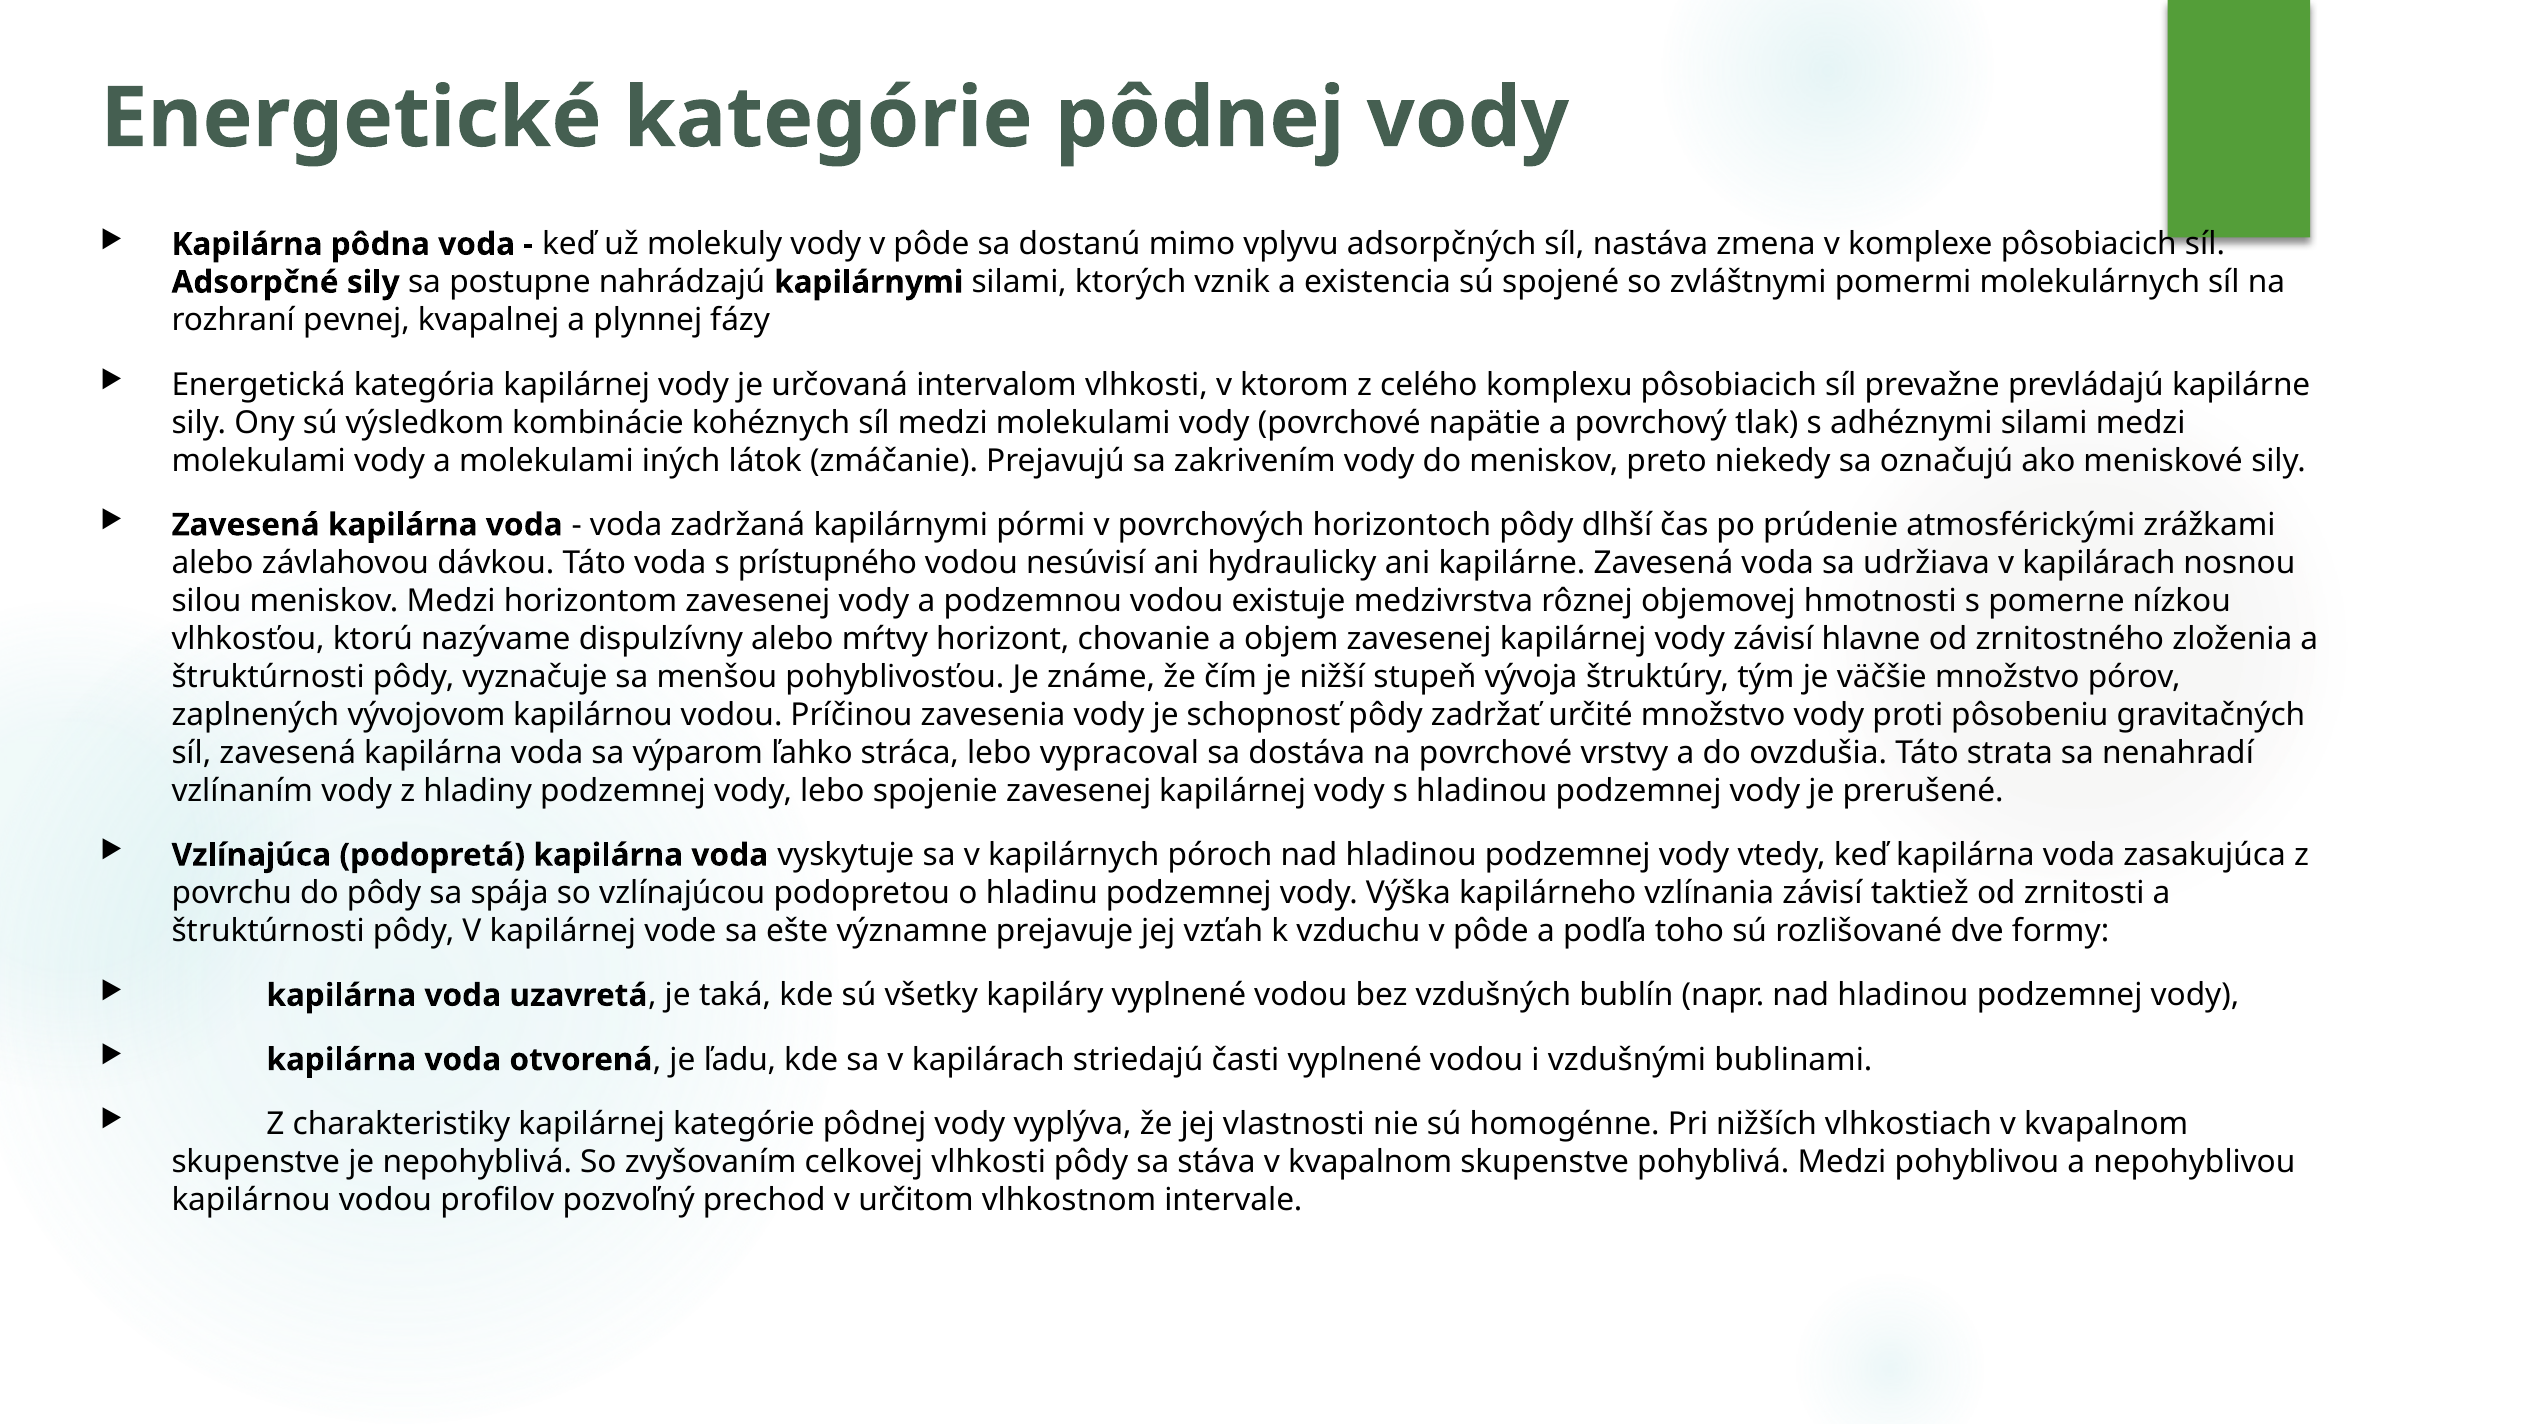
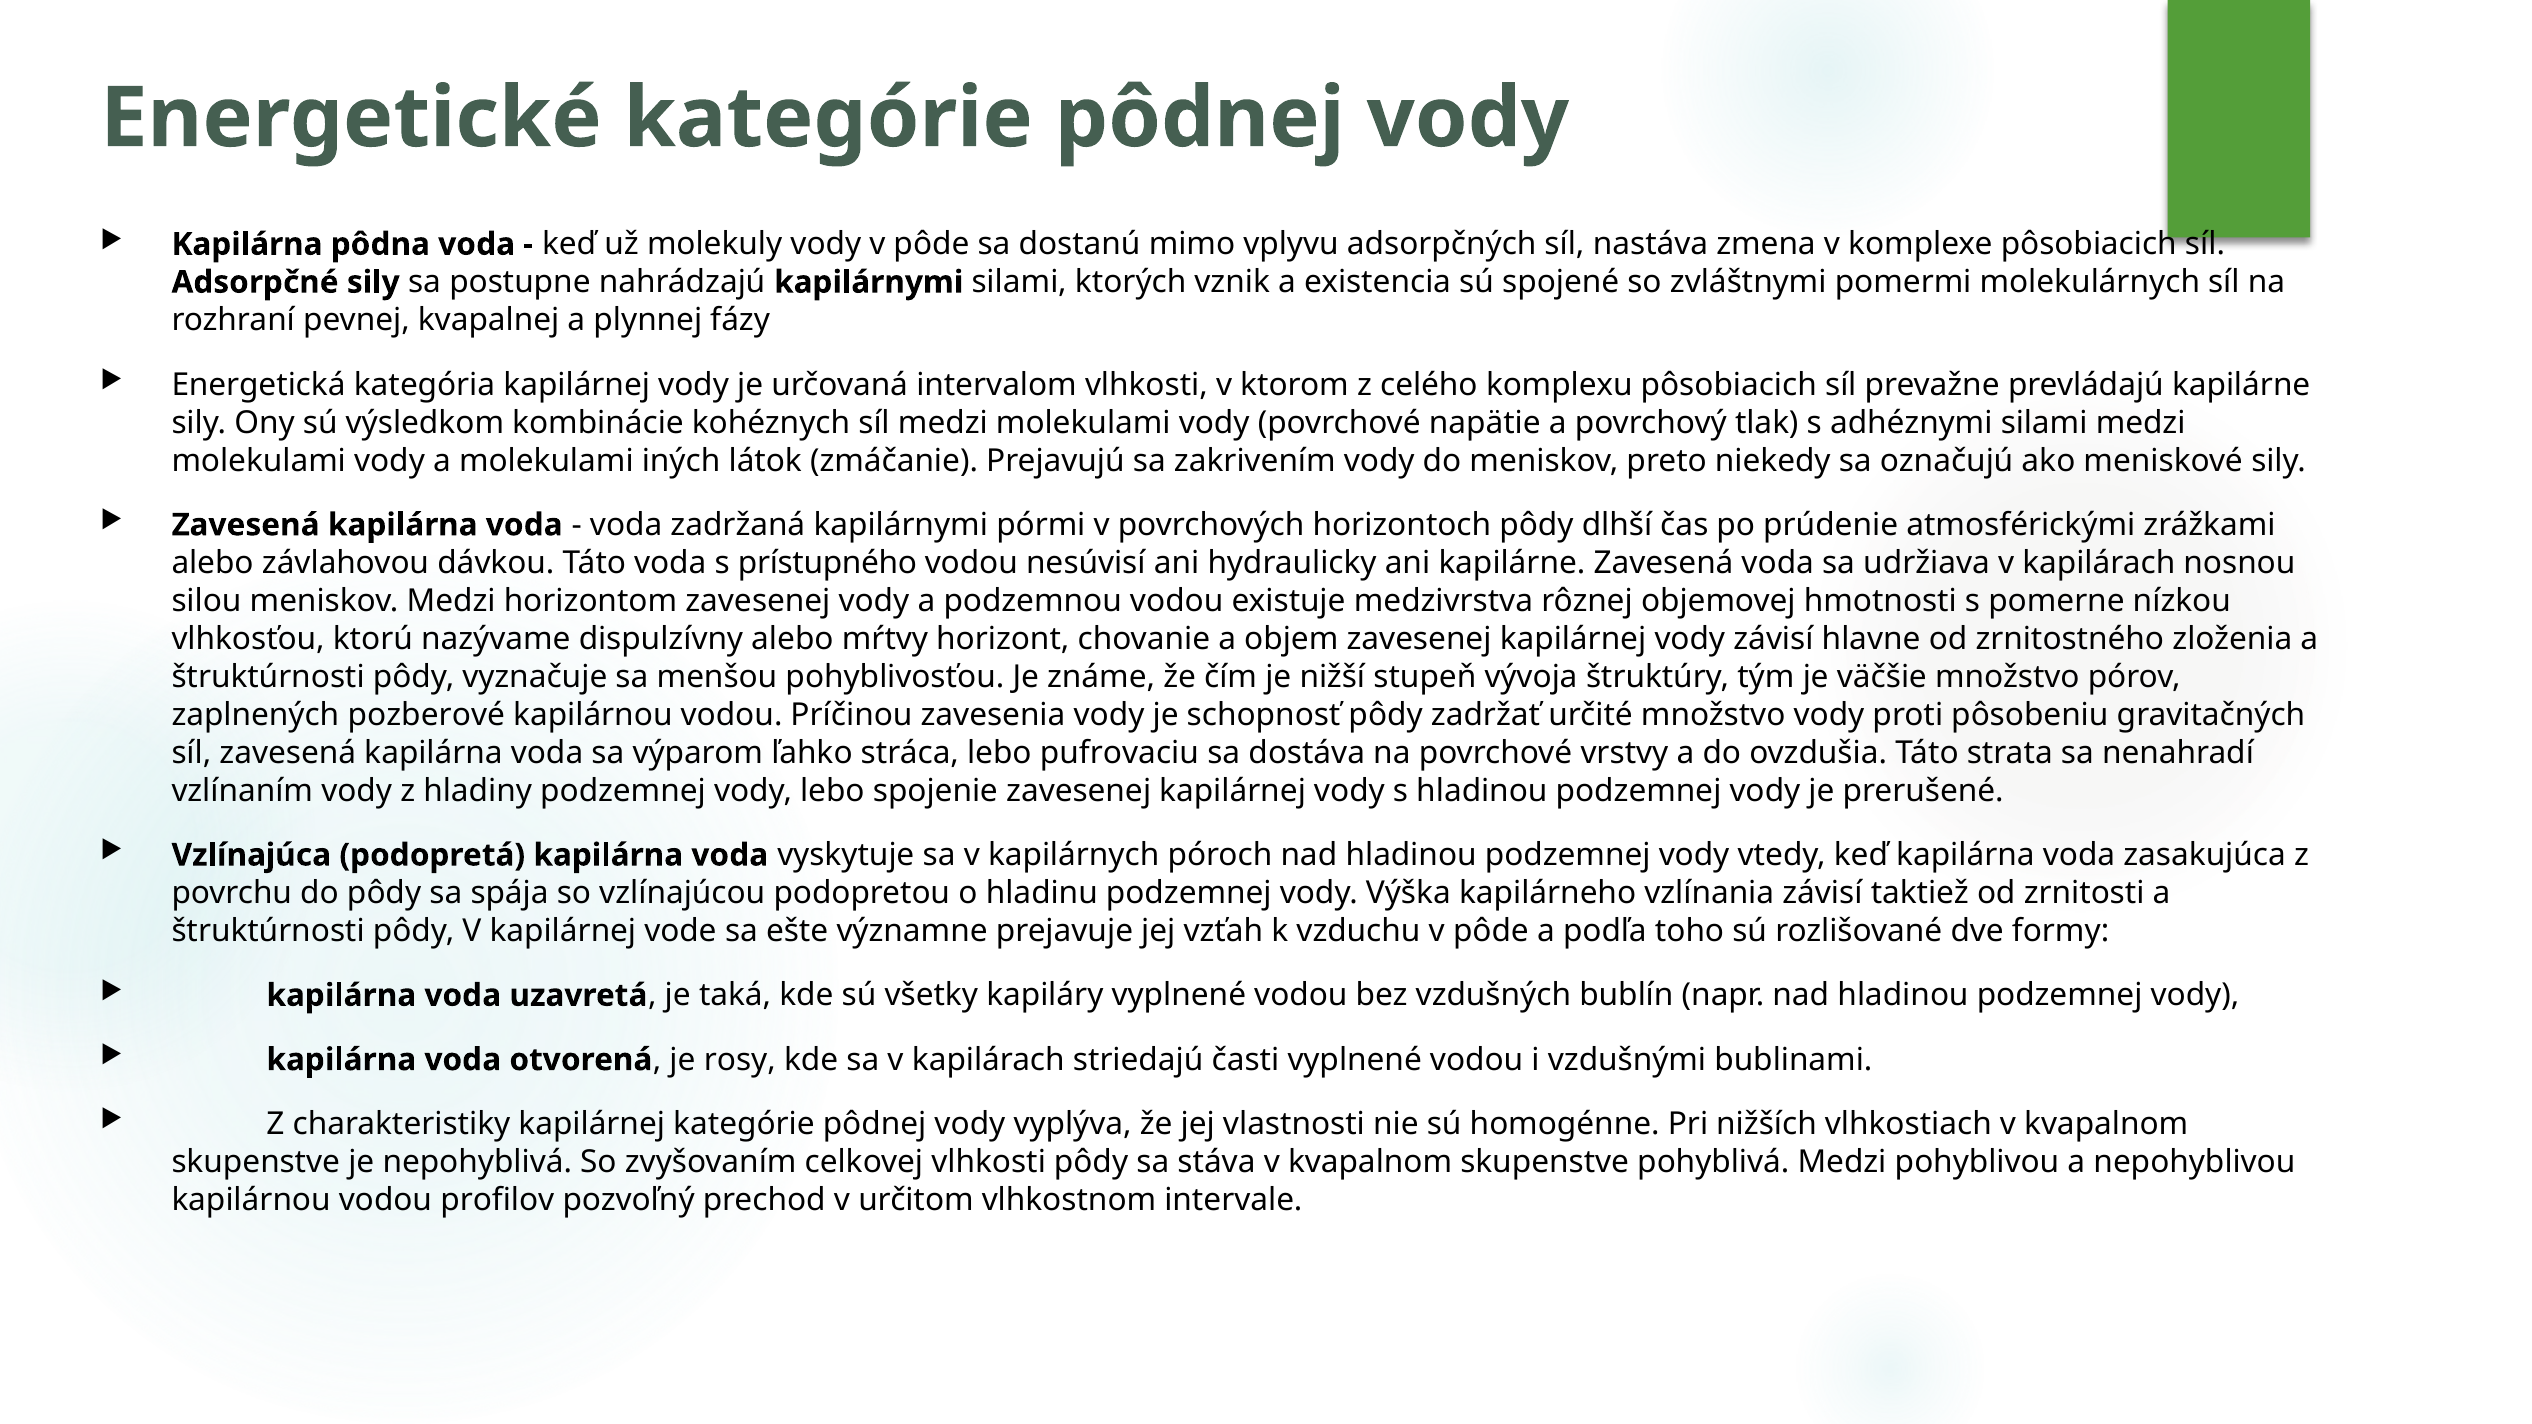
vývojovom: vývojovom -> pozberové
vypracoval: vypracoval -> pufrovaciu
ľadu: ľadu -> rosy
